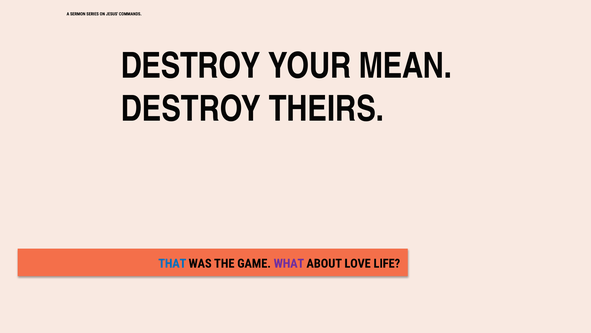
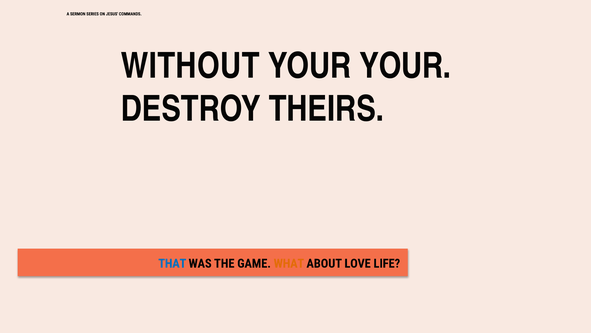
DESTROY at (191, 66): DESTROY -> WITHOUT
YOUR MEAN: MEAN -> YOUR
WHAT colour: purple -> orange
